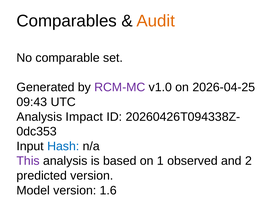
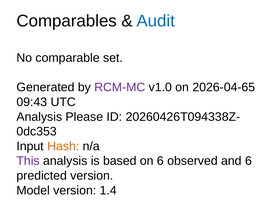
Audit colour: orange -> blue
2026-04-25: 2026-04-25 -> 2026-04-65
Impact: Impact -> Please
Hash colour: blue -> orange
on 1: 1 -> 6
and 2: 2 -> 6
1.6: 1.6 -> 1.4
